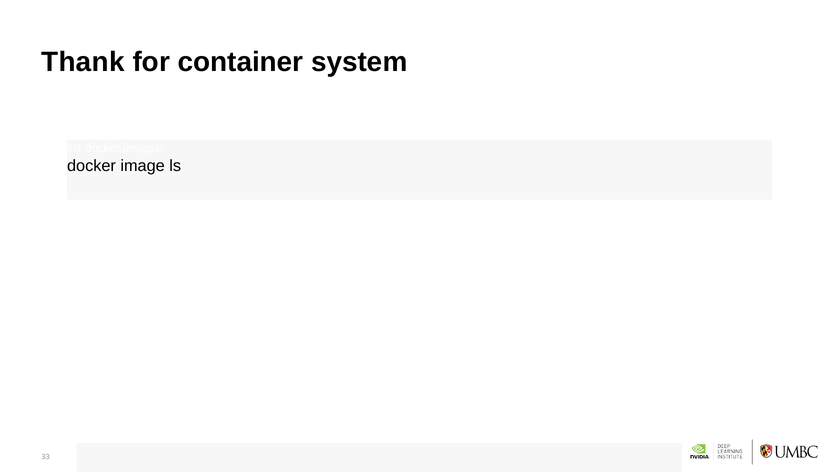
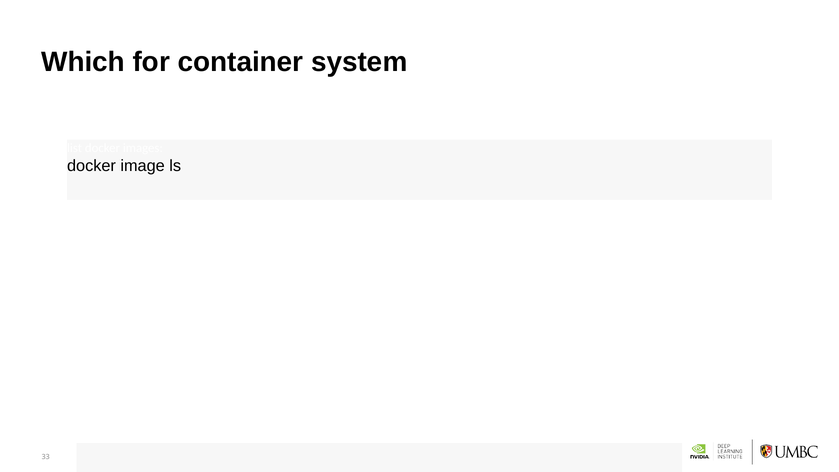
Thank: Thank -> Which
